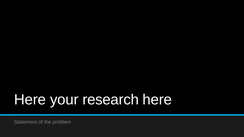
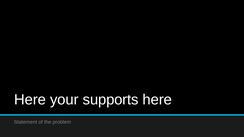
research: research -> supports
